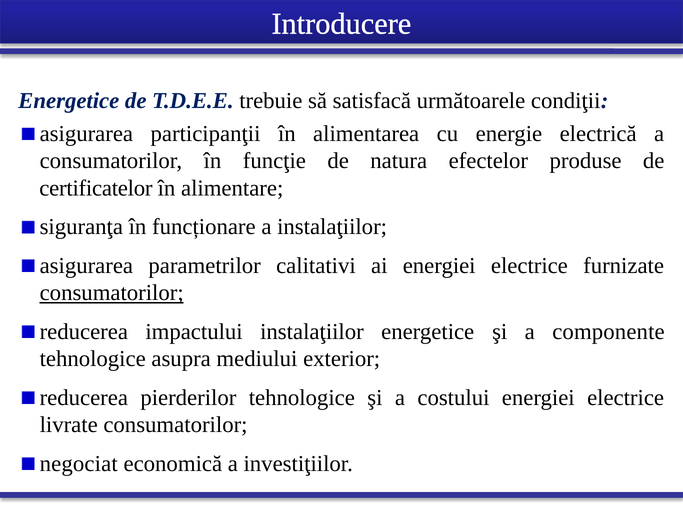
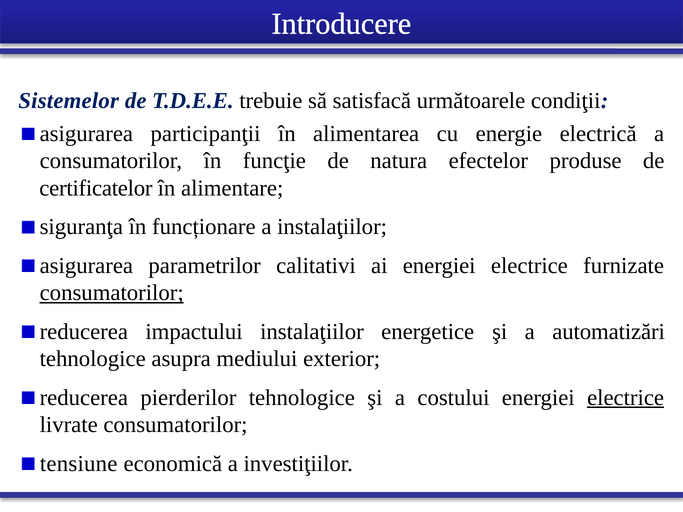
Energetice at (69, 101): Energetice -> Sistemelor
componente: componente -> automatizări
electrice at (626, 398) underline: none -> present
negociat: negociat -> tensiune
